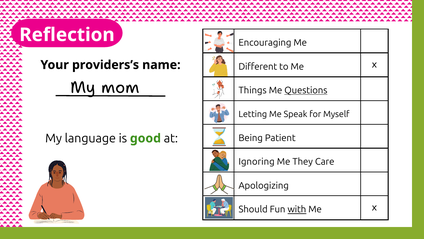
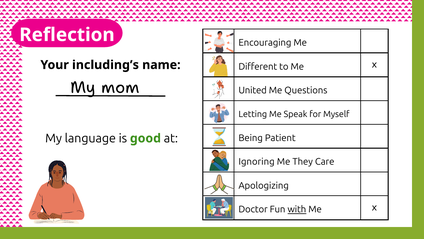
providers’s: providers’s -> including’s
Things: Things -> United
Questions underline: present -> none
Should: Should -> Doctor
